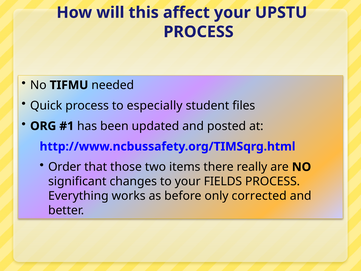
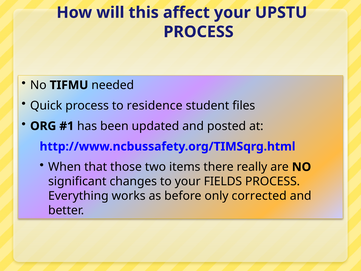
especially: especially -> residence
Order: Order -> When
